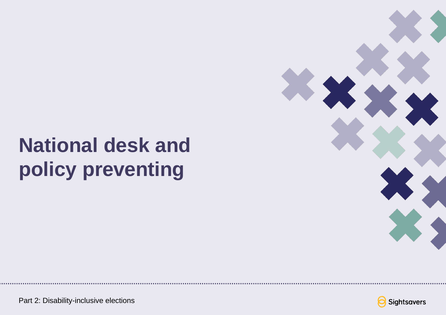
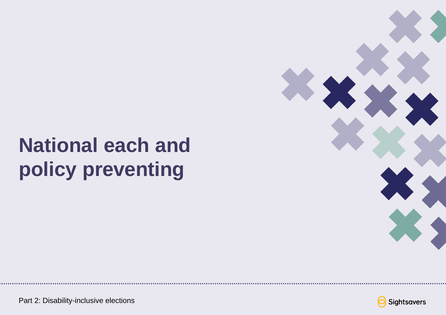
desk: desk -> each
